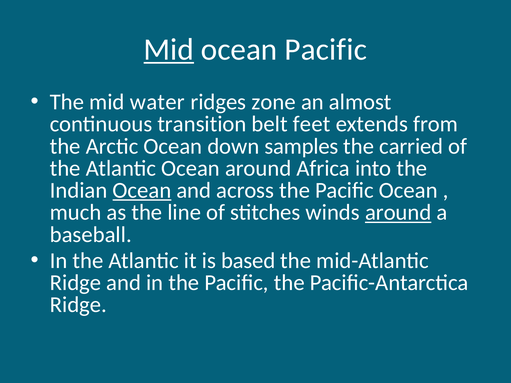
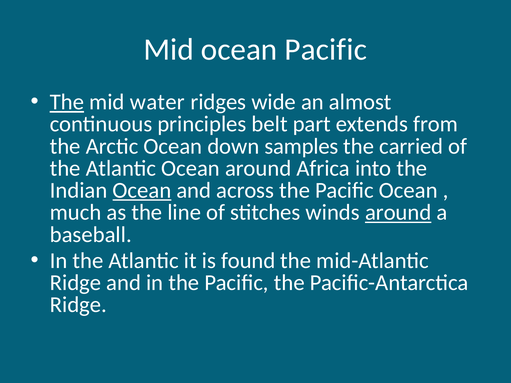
Mid at (169, 49) underline: present -> none
The at (67, 102) underline: none -> present
zone: zone -> wide
transition: transition -> principles
feet: feet -> part
based: based -> found
